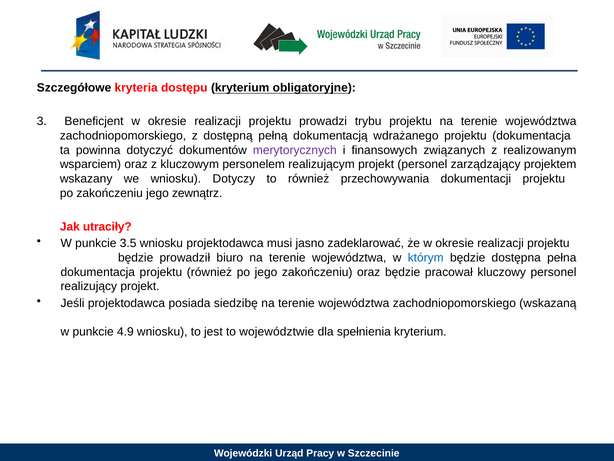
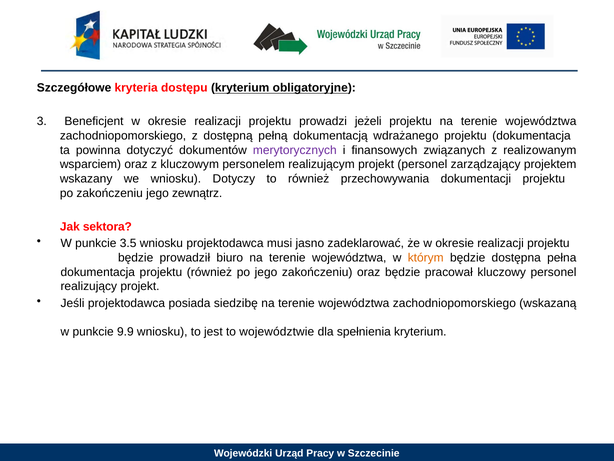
trybu: trybu -> jeżeli
utraciły: utraciły -> sektora
którym colour: blue -> orange
4.9: 4.9 -> 9.9
